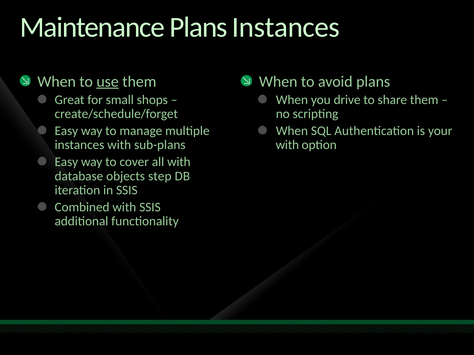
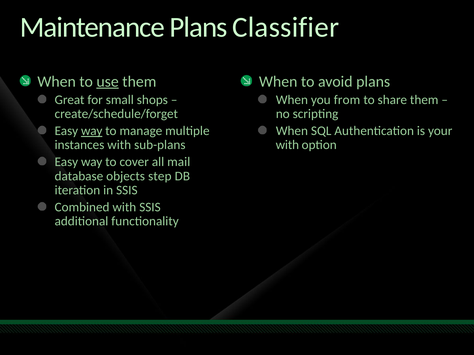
Plans Instances: Instances -> Classifier
drive: drive -> from
way at (92, 131) underline: none -> present
all with: with -> mail
